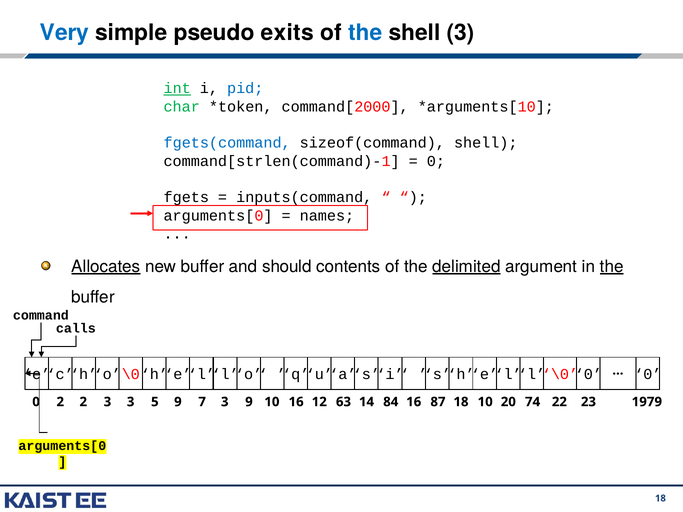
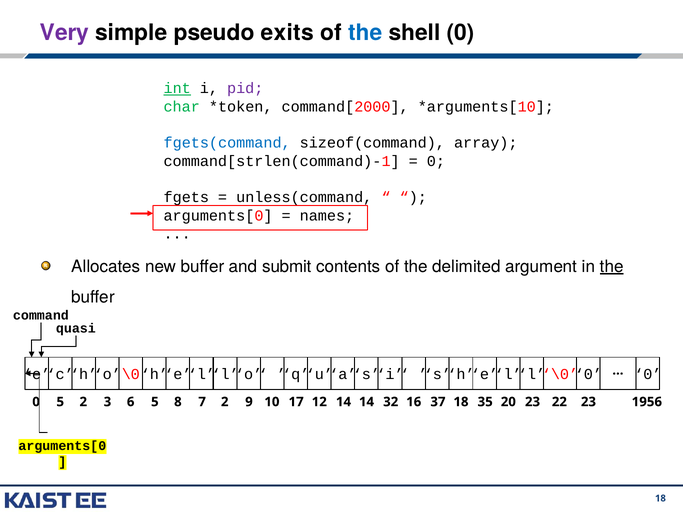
Very colour: blue -> purple
shell 3: 3 -> 0
pid colour: blue -> purple
sizeof(command shell: shell -> array
inputs(command: inputs(command -> unless(command
Allocates underline: present -> none
should: should -> submit
delimited underline: present -> none
calls: calls -> quasi
0 2: 2 -> 5
3 3: 3 -> 6
5 9: 9 -> 8
7 3: 3 -> 2
10 16: 16 -> 17
12 63: 63 -> 14
84: 84 -> 32
87: 87 -> 37
18 10: 10 -> 35
20 74: 74 -> 23
1979: 1979 -> 1956
